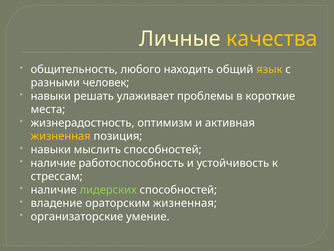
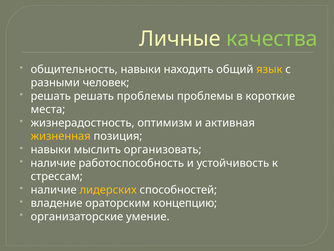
качества colour: yellow -> light green
общительность любого: любого -> навыки
навыки at (51, 96): навыки -> решать
решать улаживает: улаживает -> проблемы
мыслить способностей: способностей -> организовать
лидерских colour: light green -> yellow
ораторским жизненная: жизненная -> концепцию
